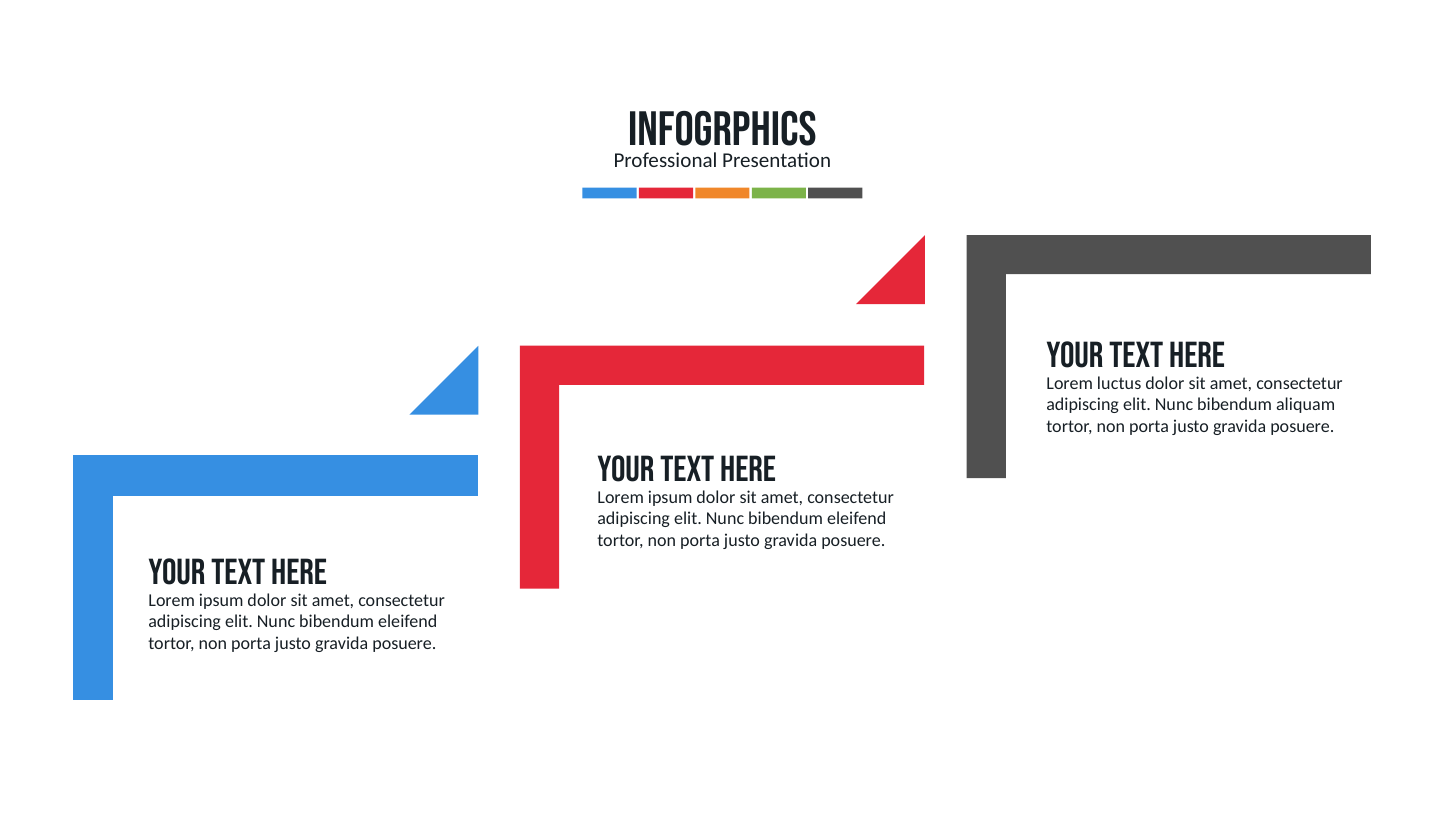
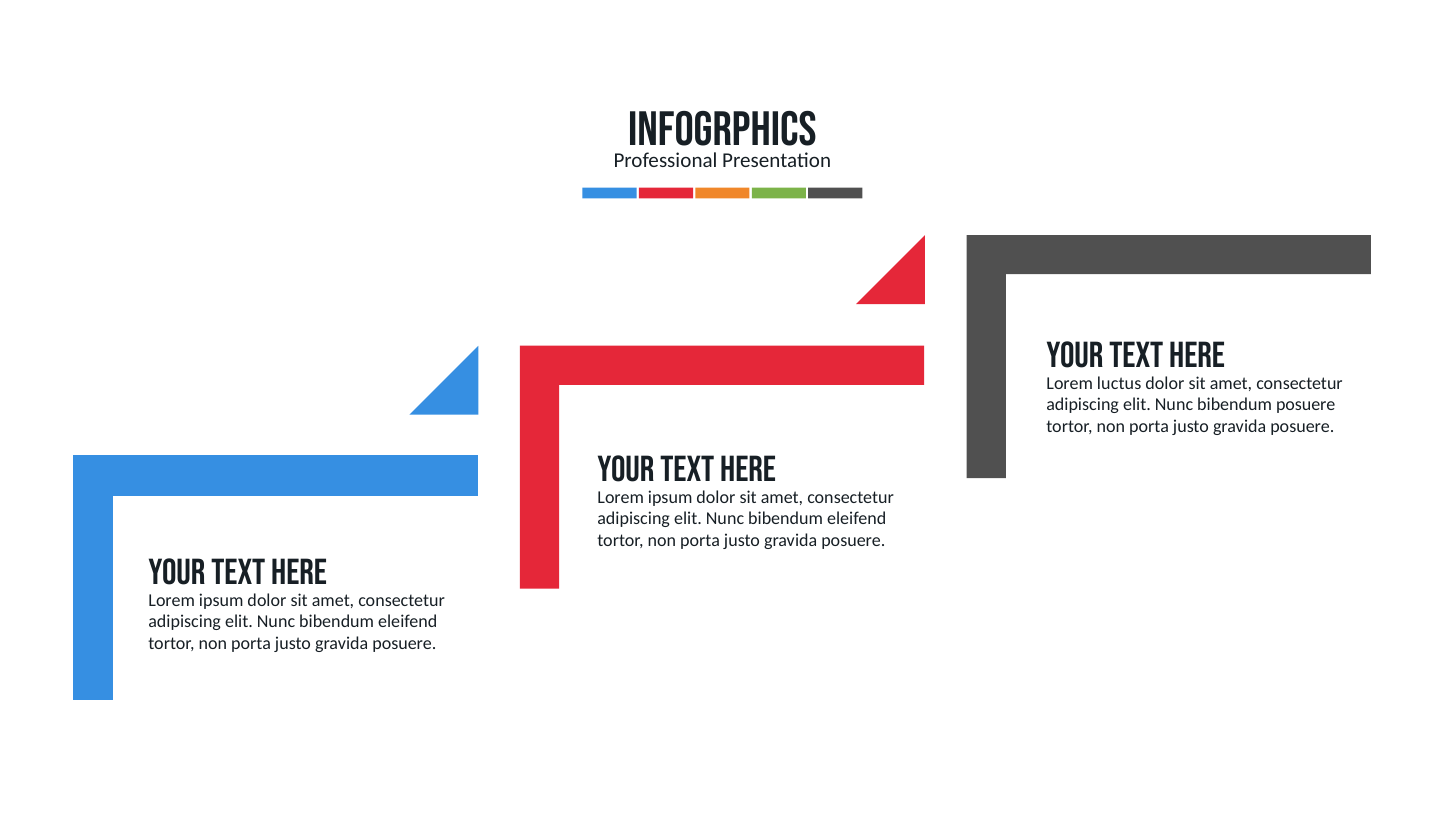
bibendum aliquam: aliquam -> posuere
